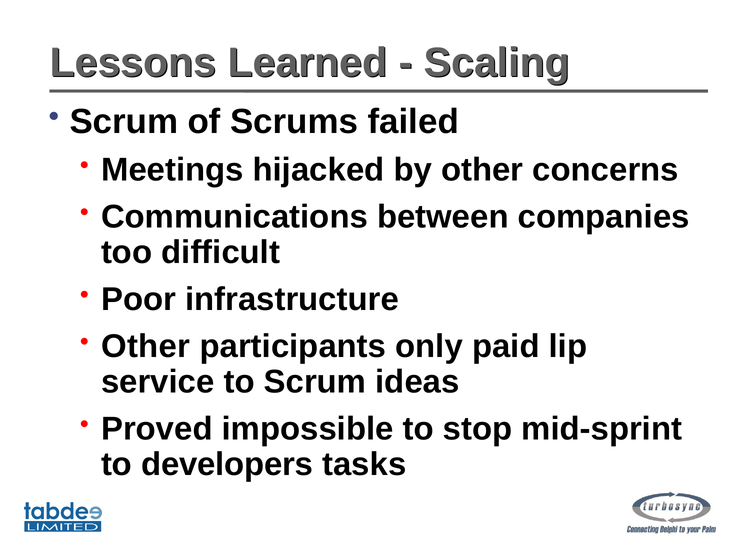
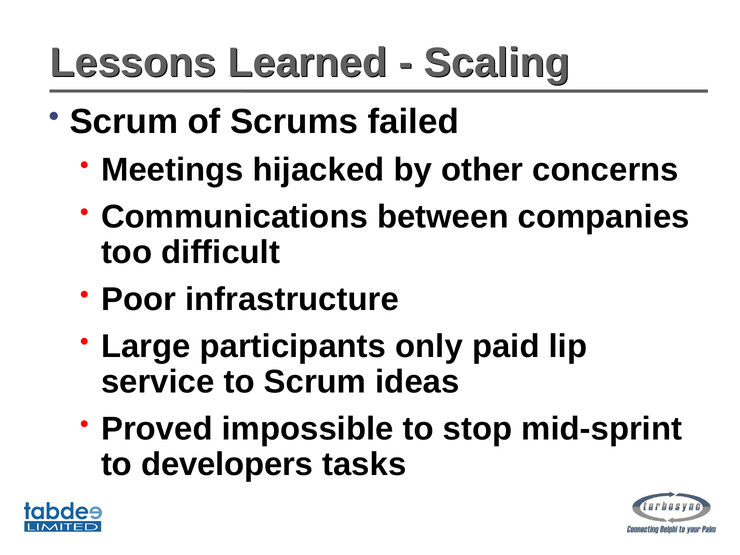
Other at (146, 346): Other -> Large
